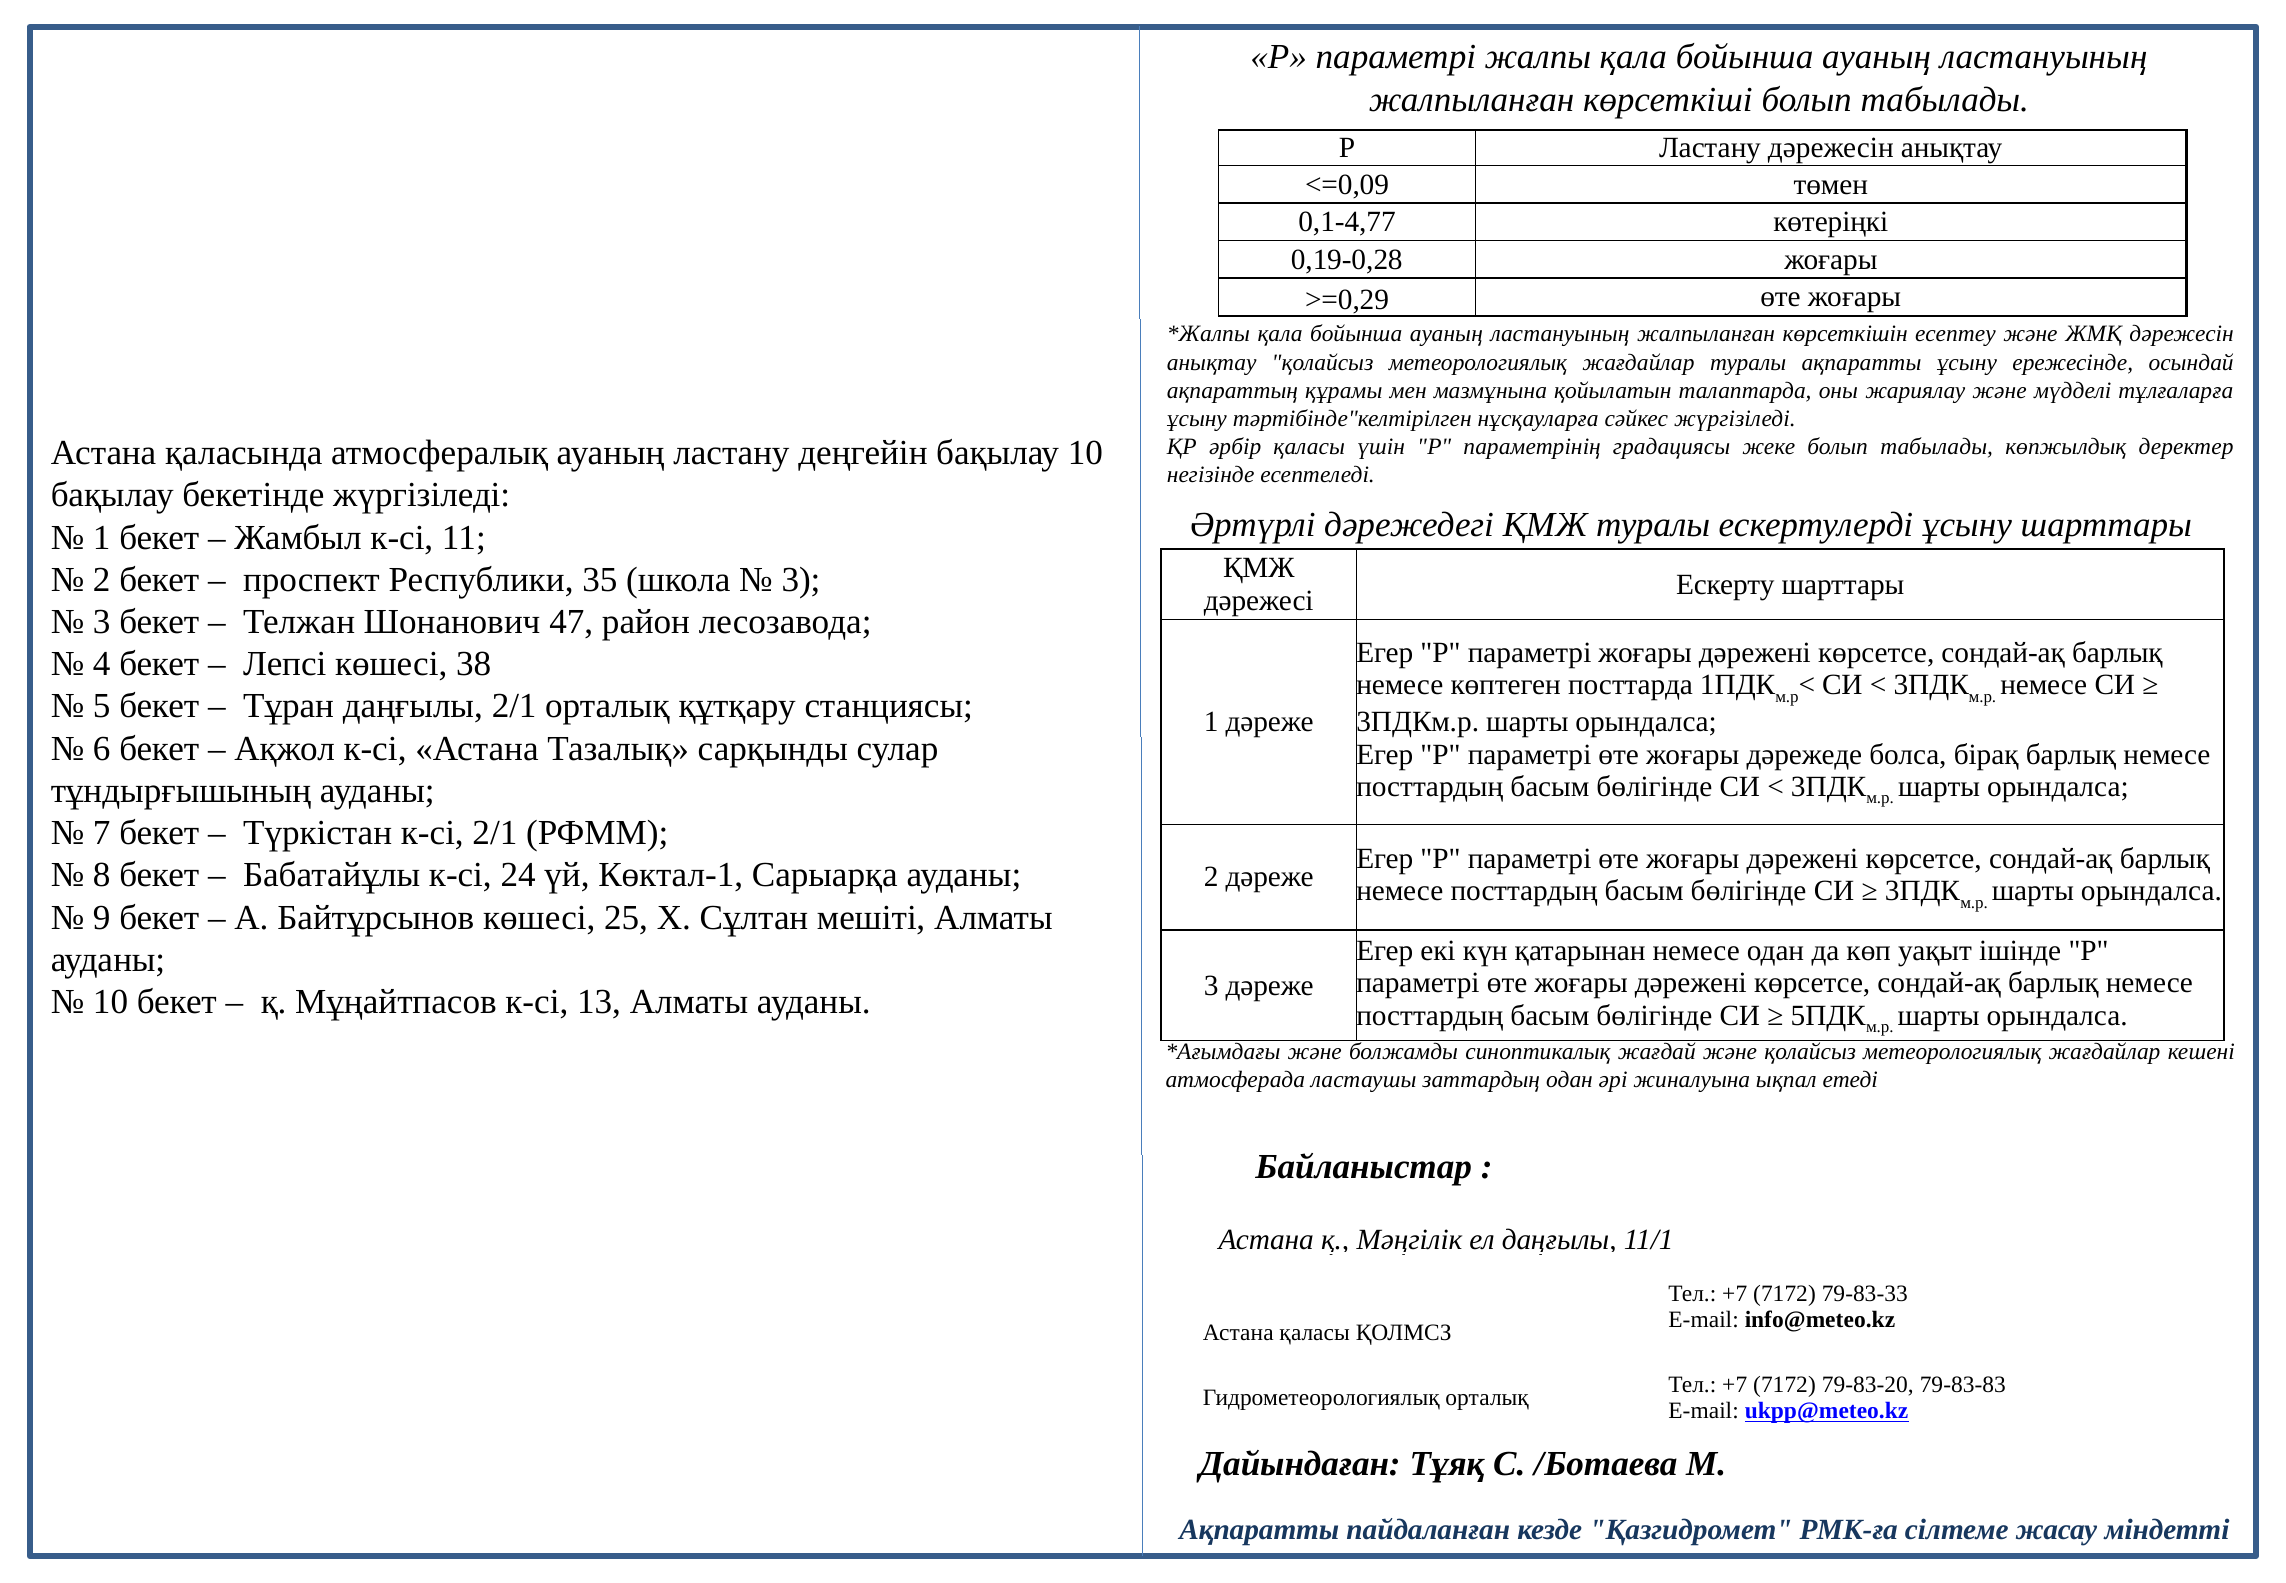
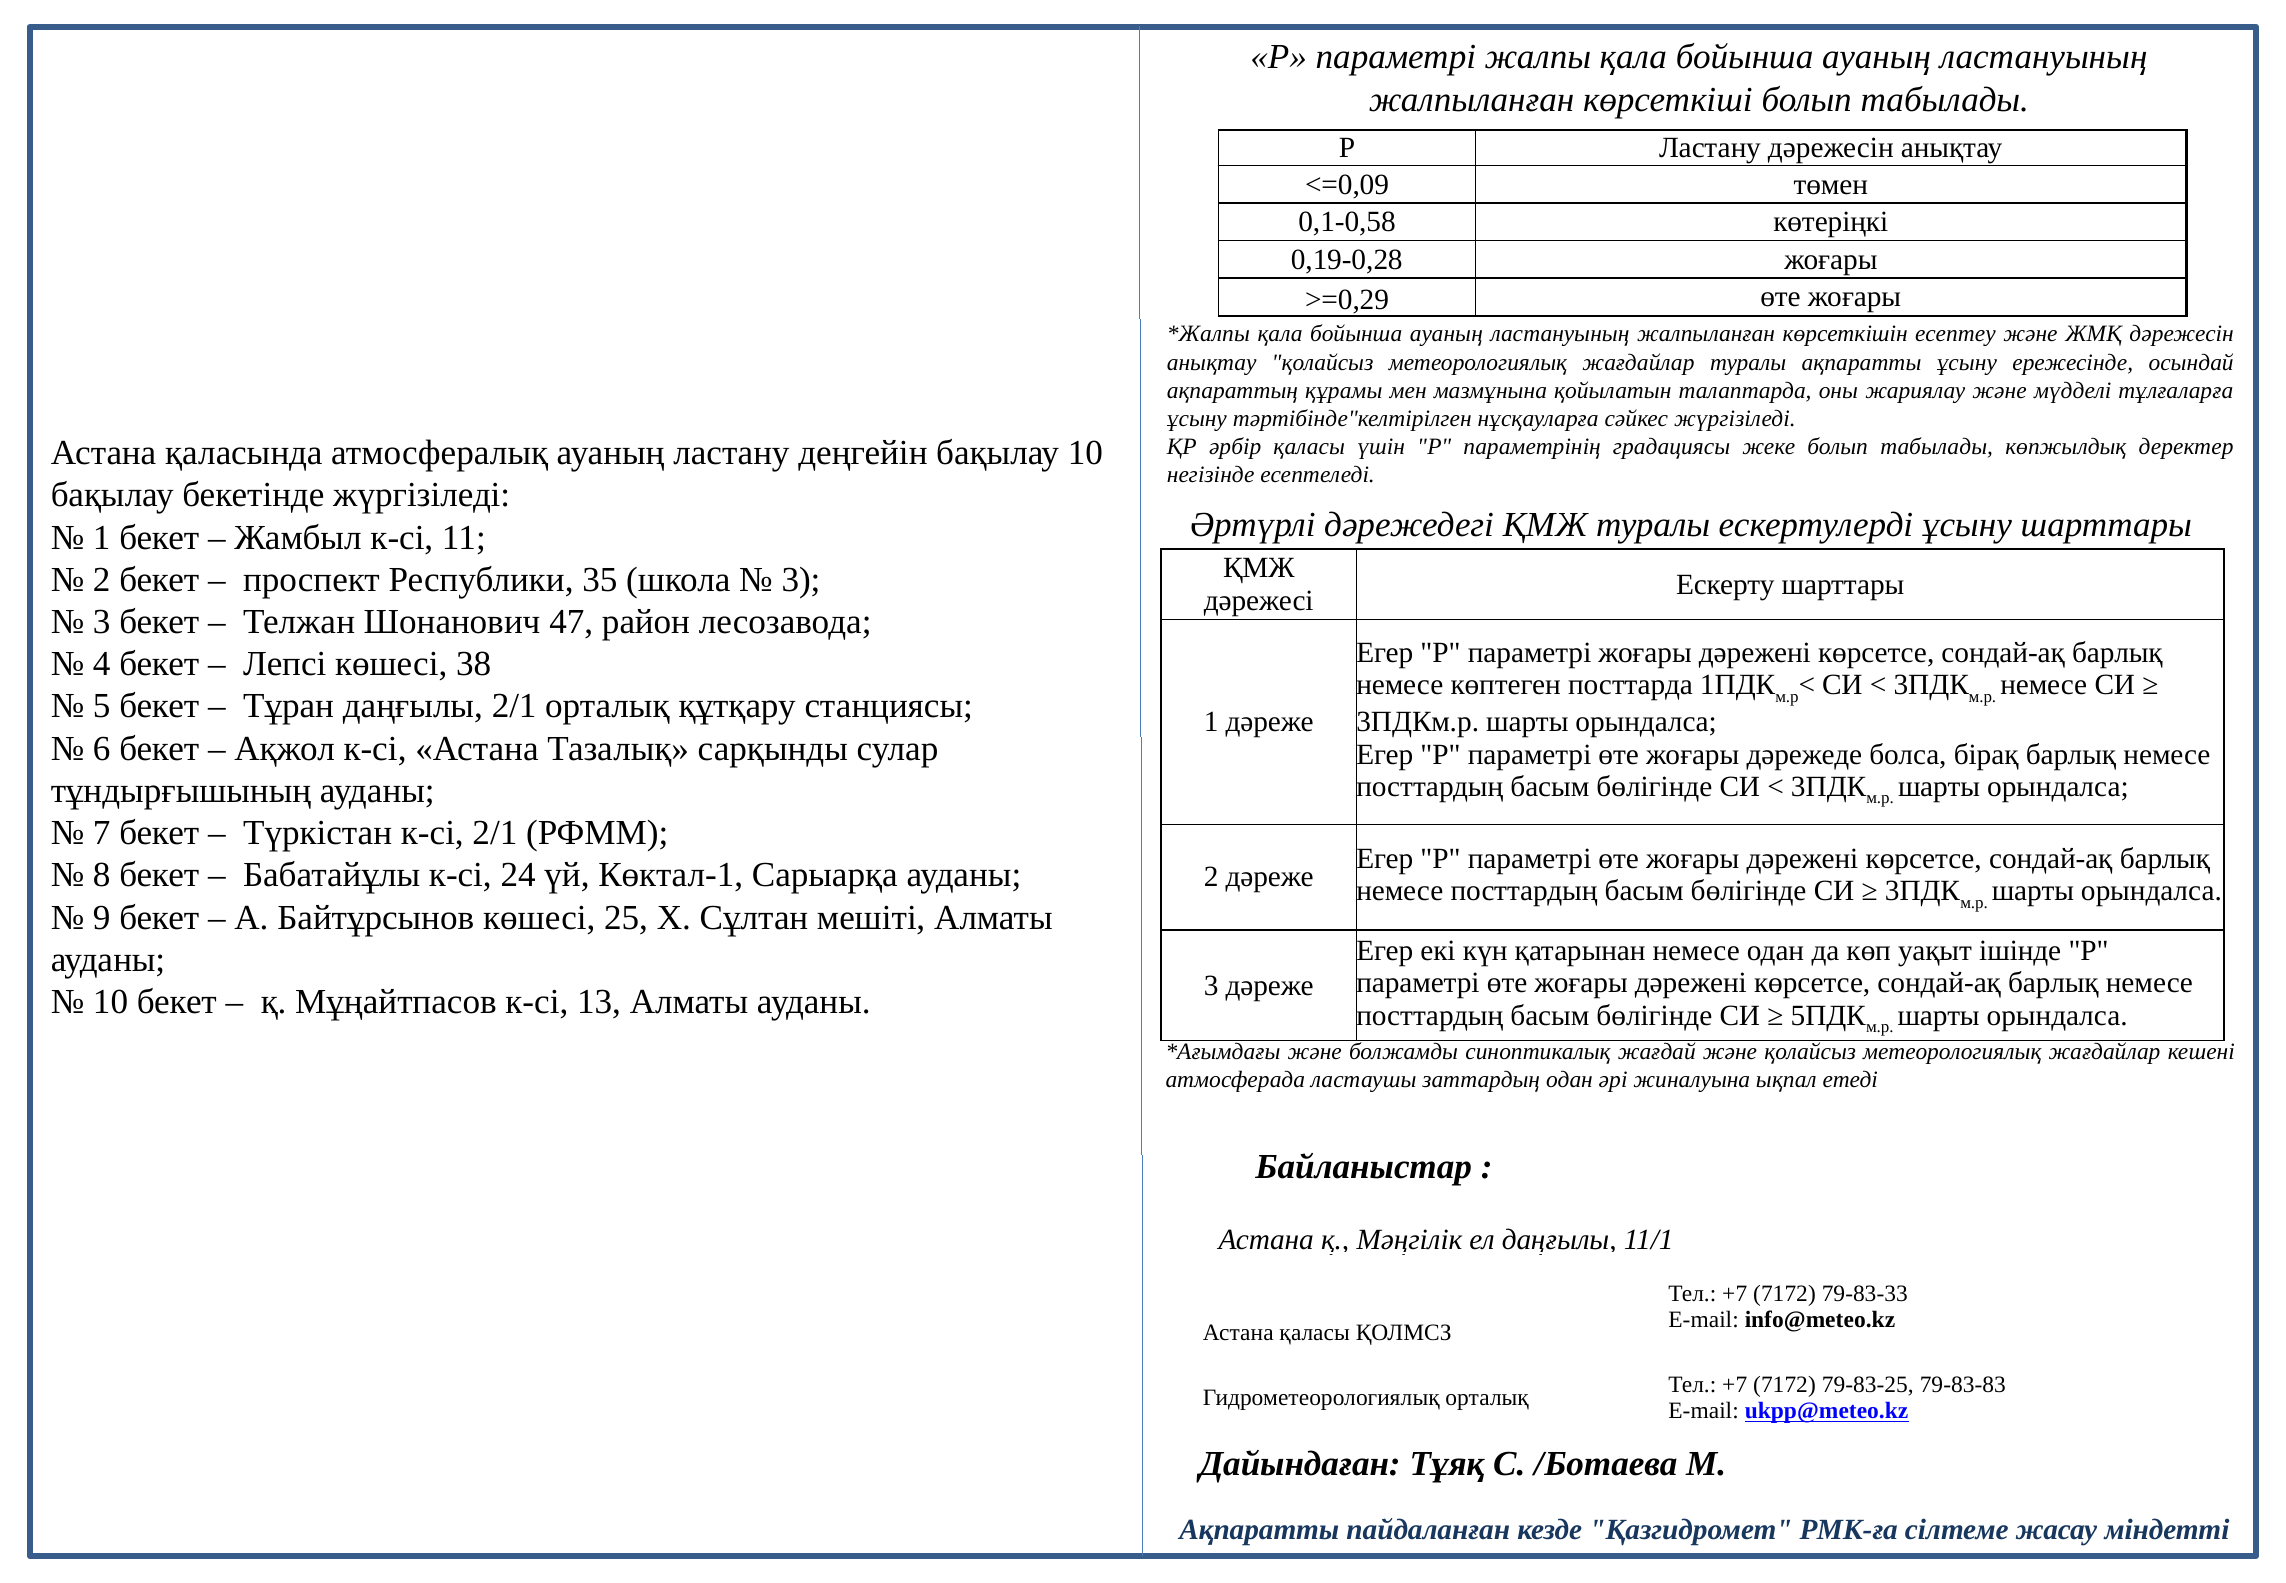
0,1-4,77: 0,1-4,77 -> 0,1-0,58
79-83-20: 79-83-20 -> 79-83-25
